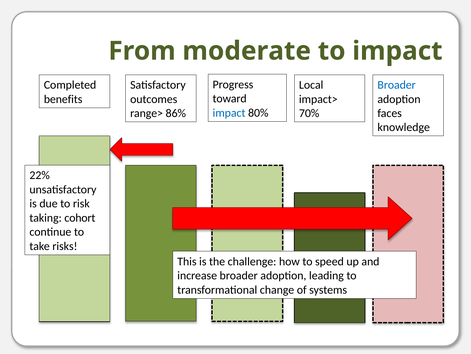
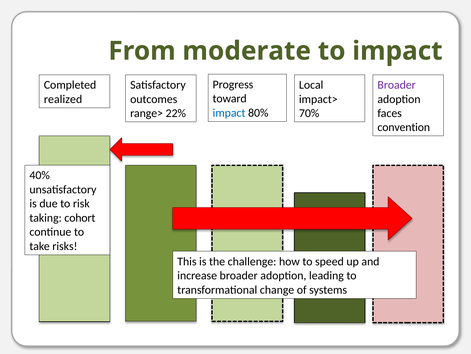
Broader at (397, 85) colour: blue -> purple
benefits: benefits -> realized
86%: 86% -> 22%
knowledge: knowledge -> convention
22%: 22% -> 40%
